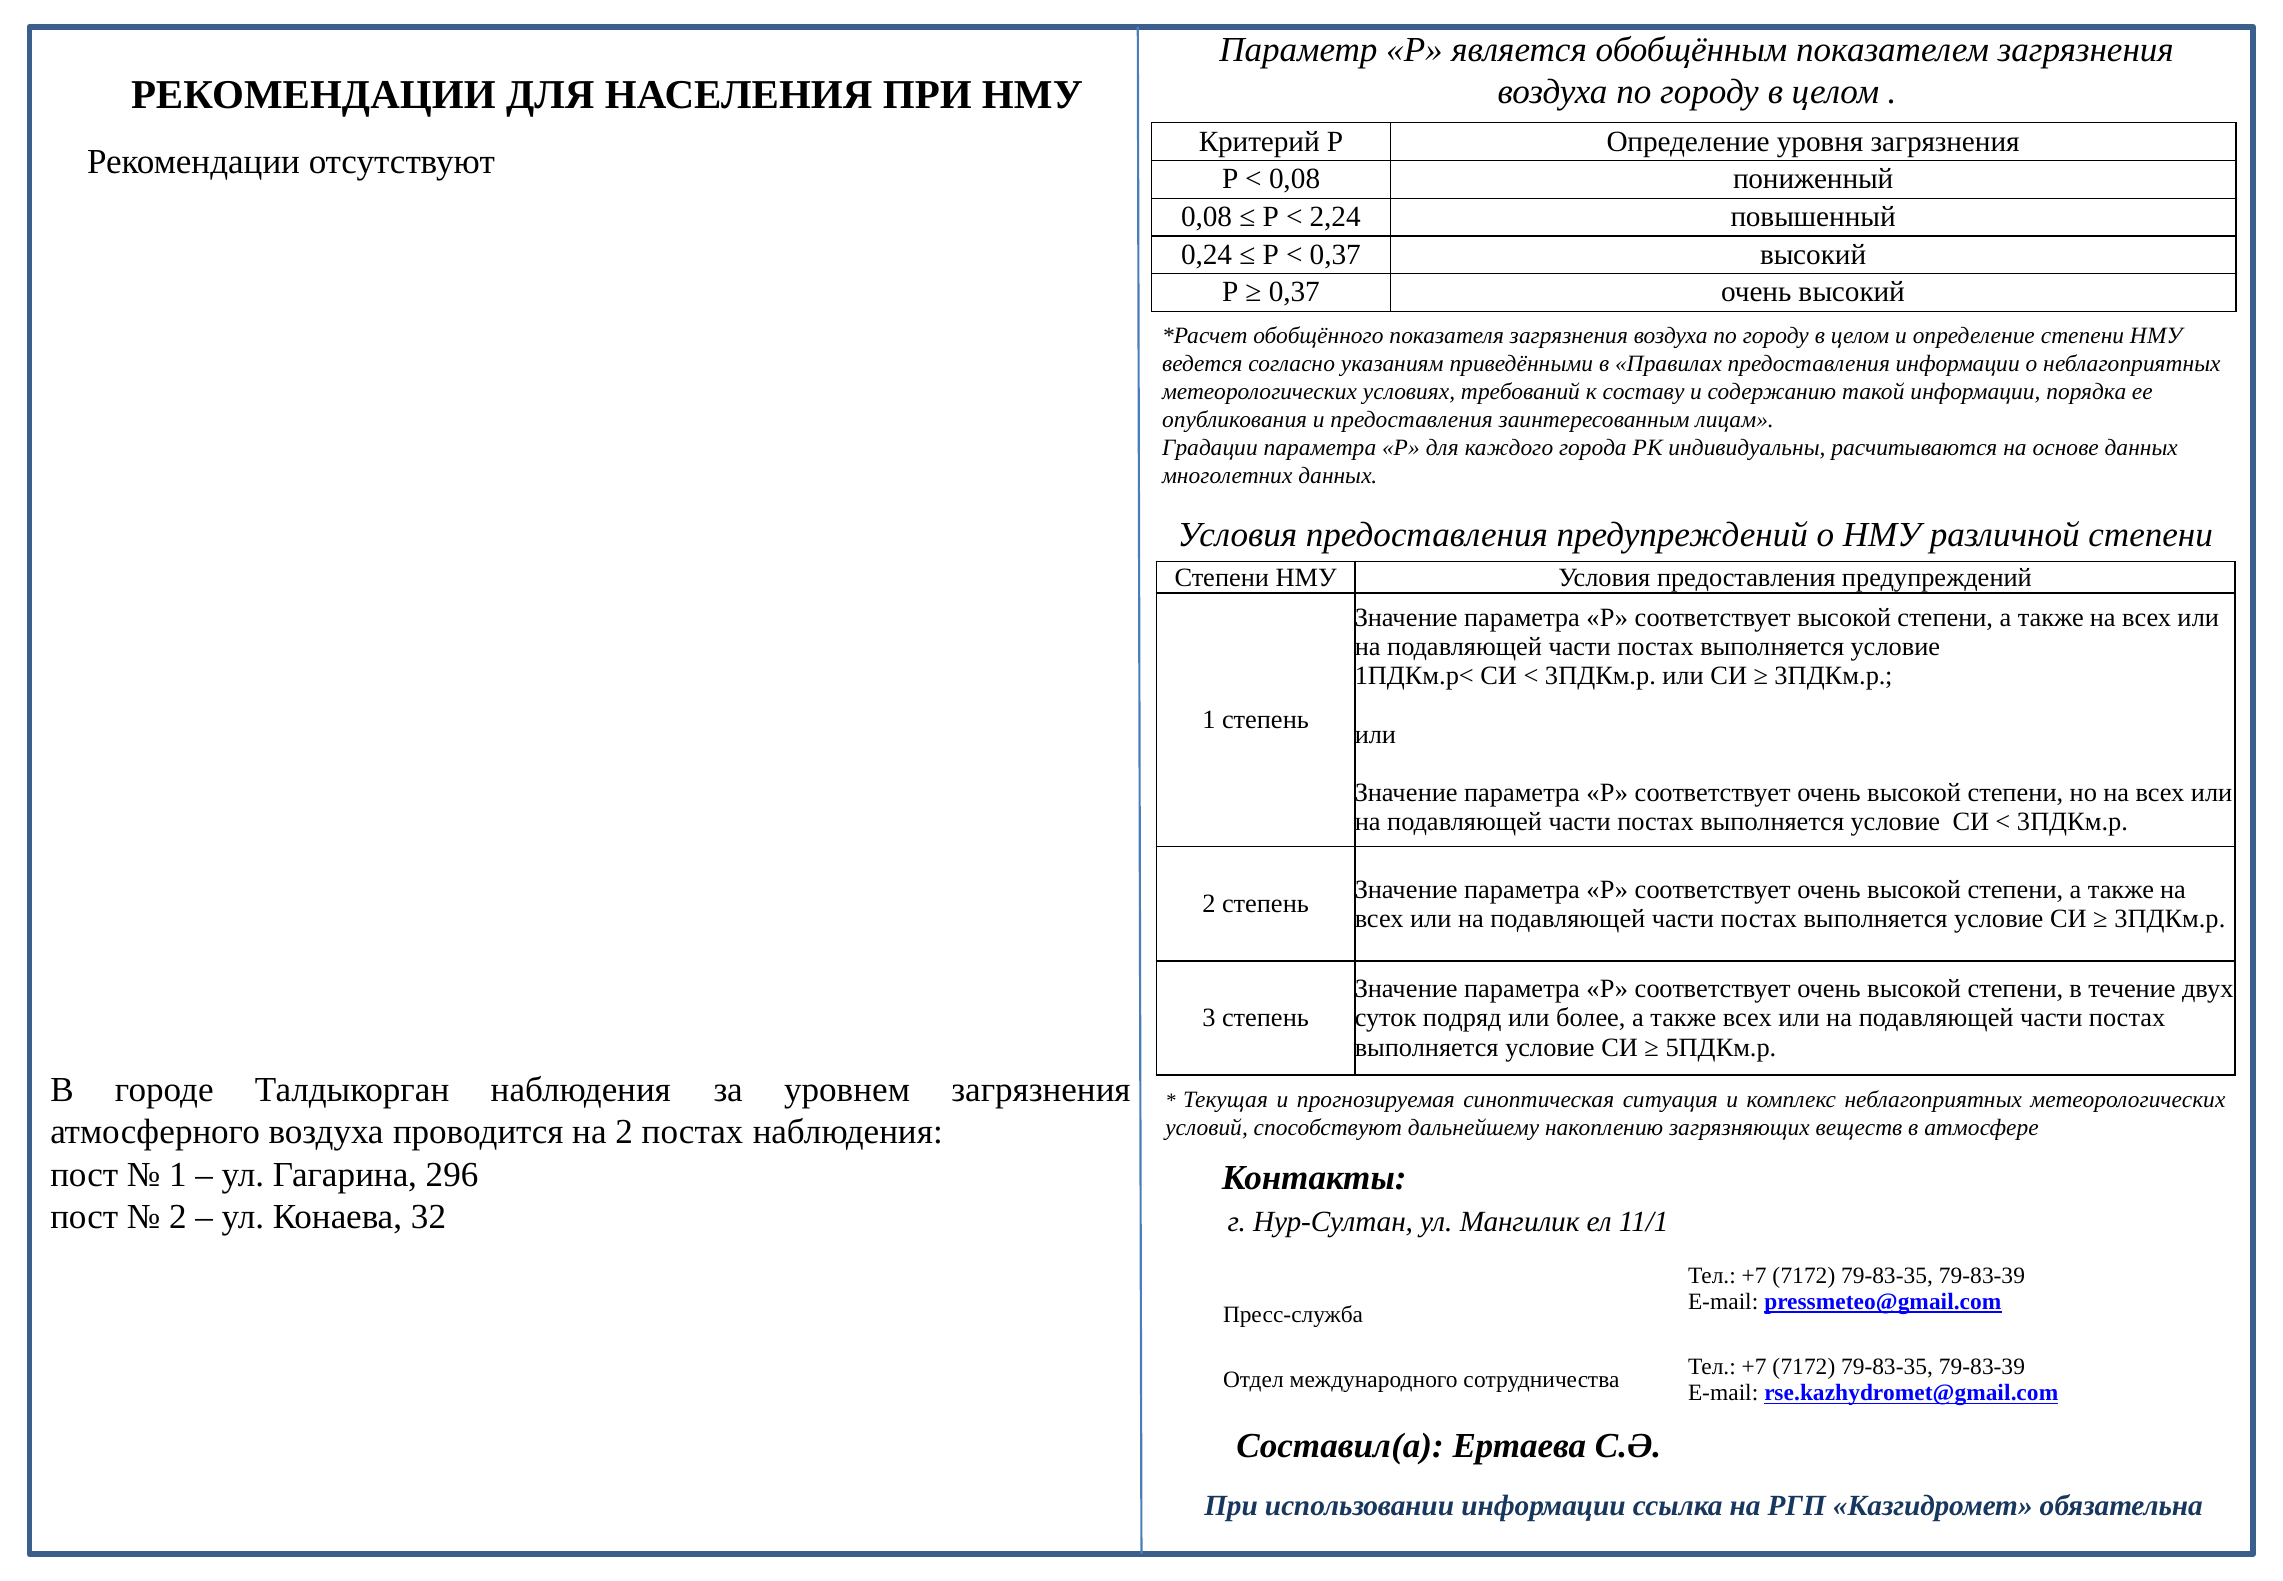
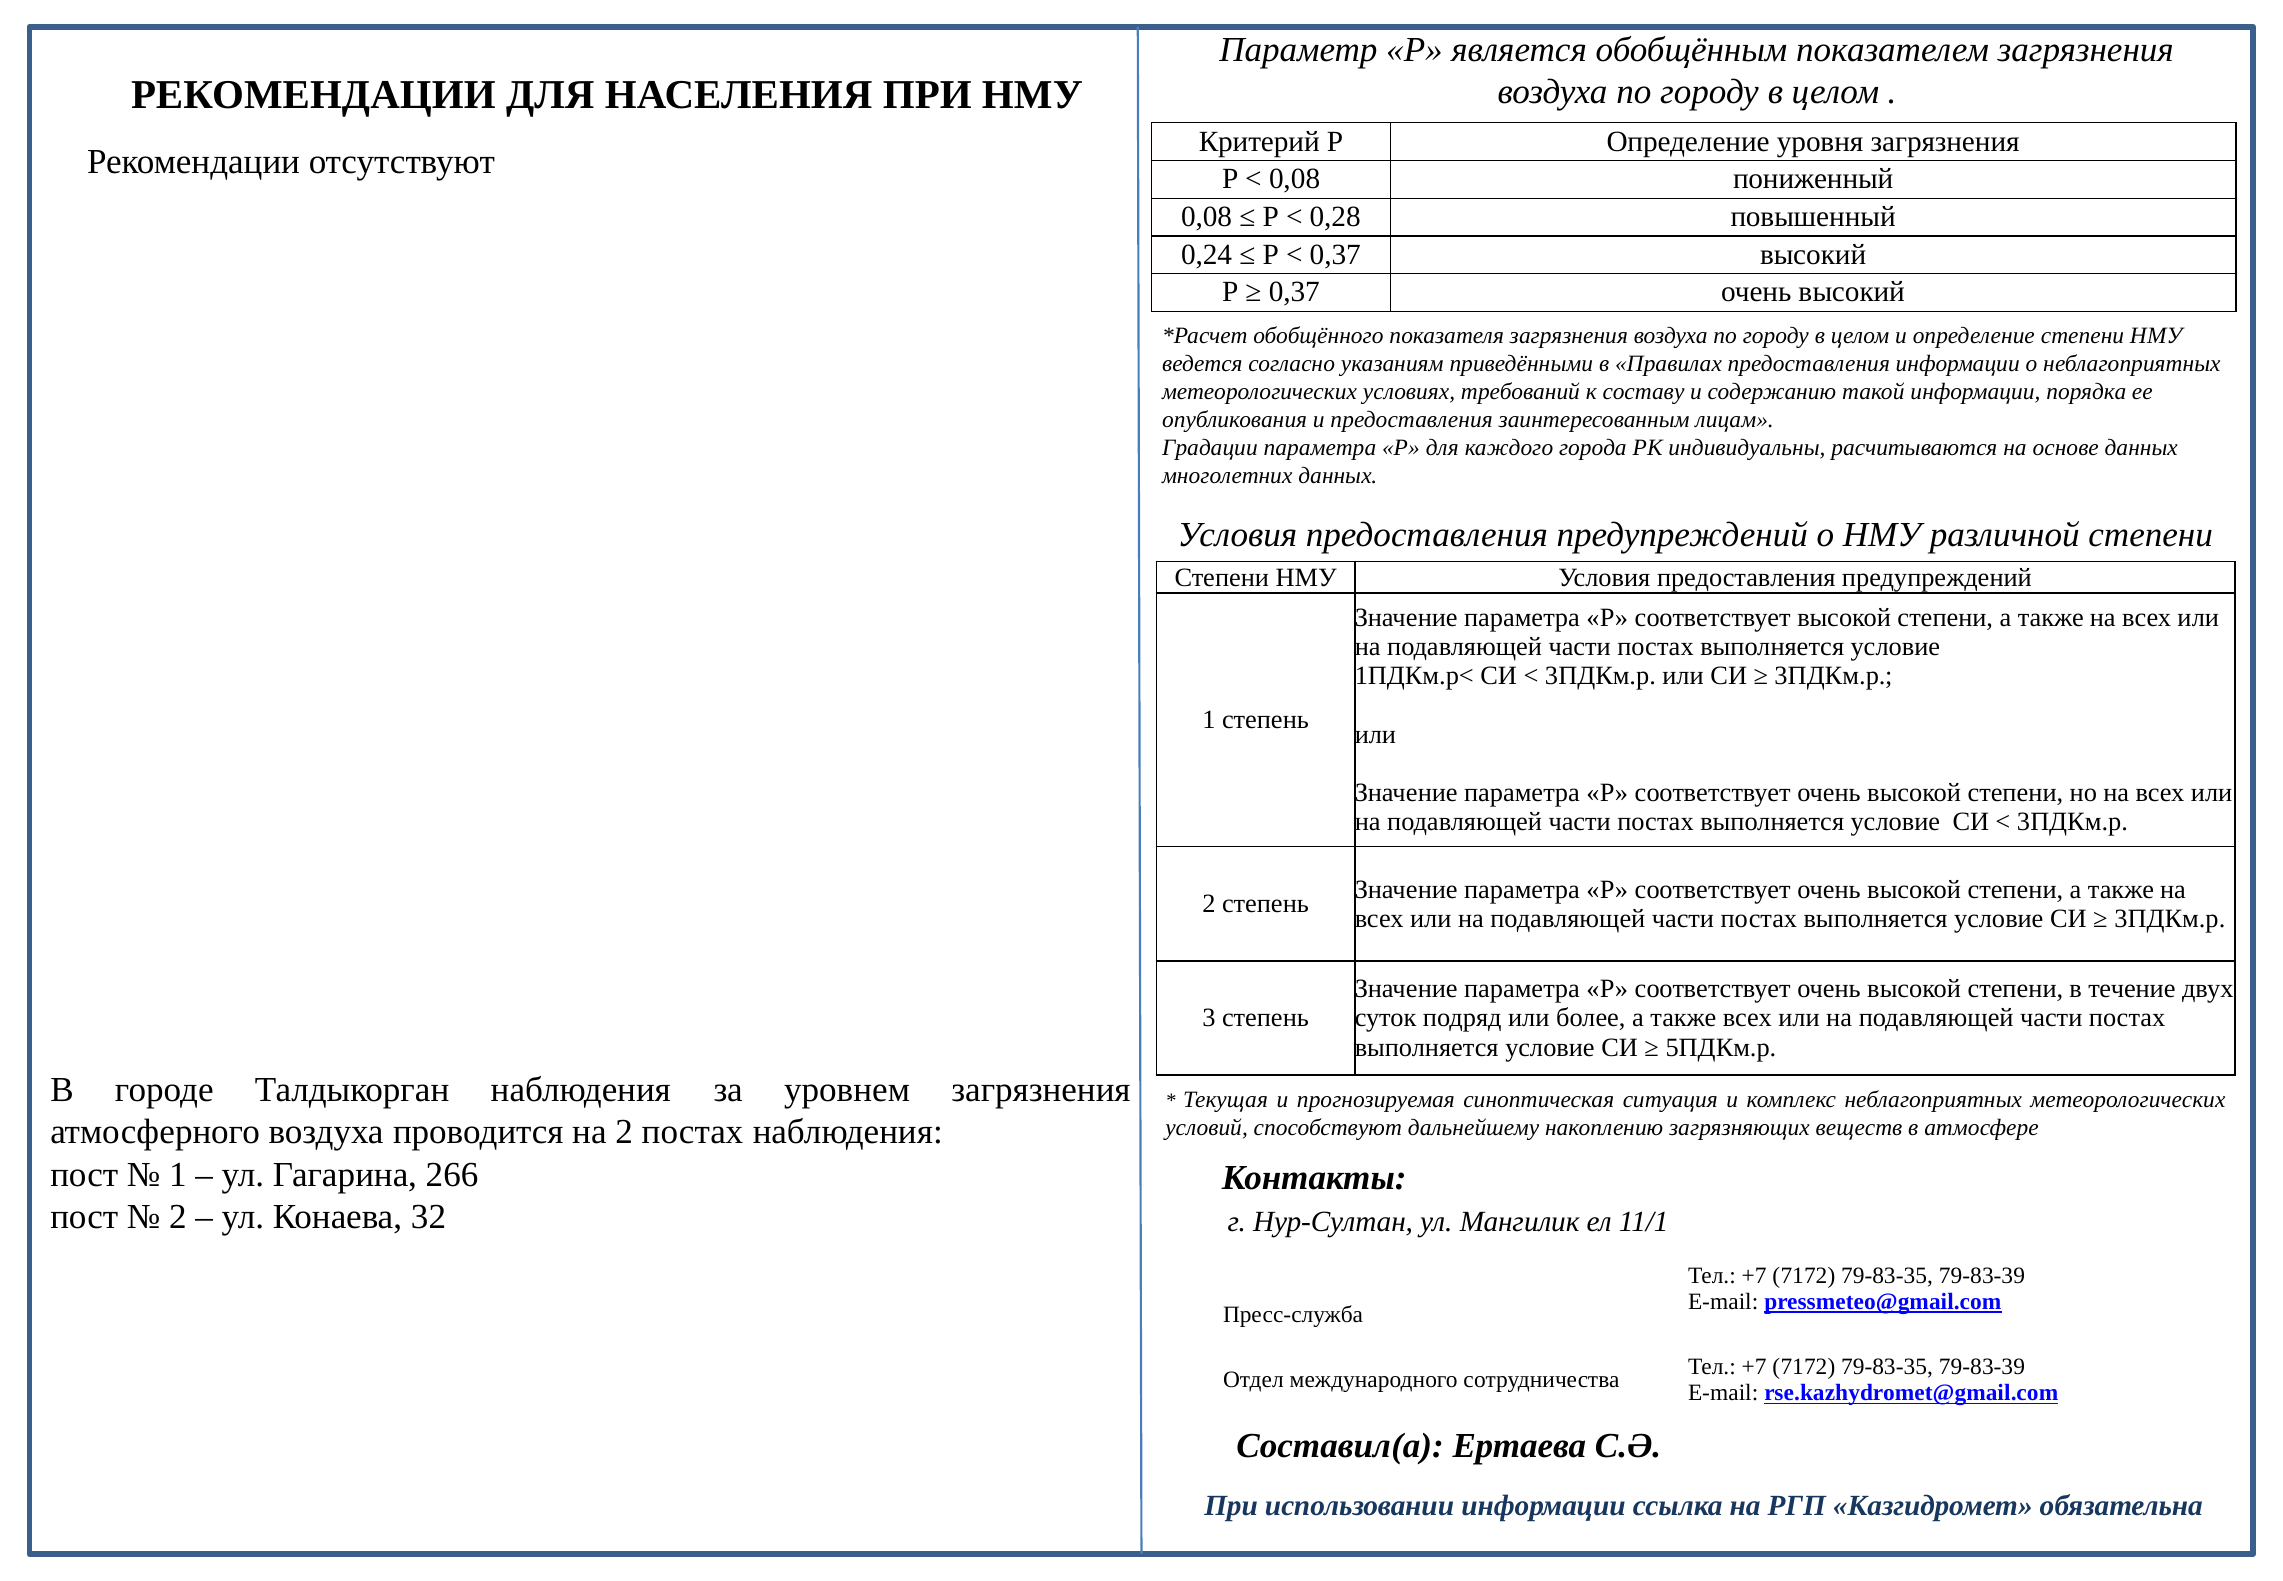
2,24: 2,24 -> 0,28
296: 296 -> 266
